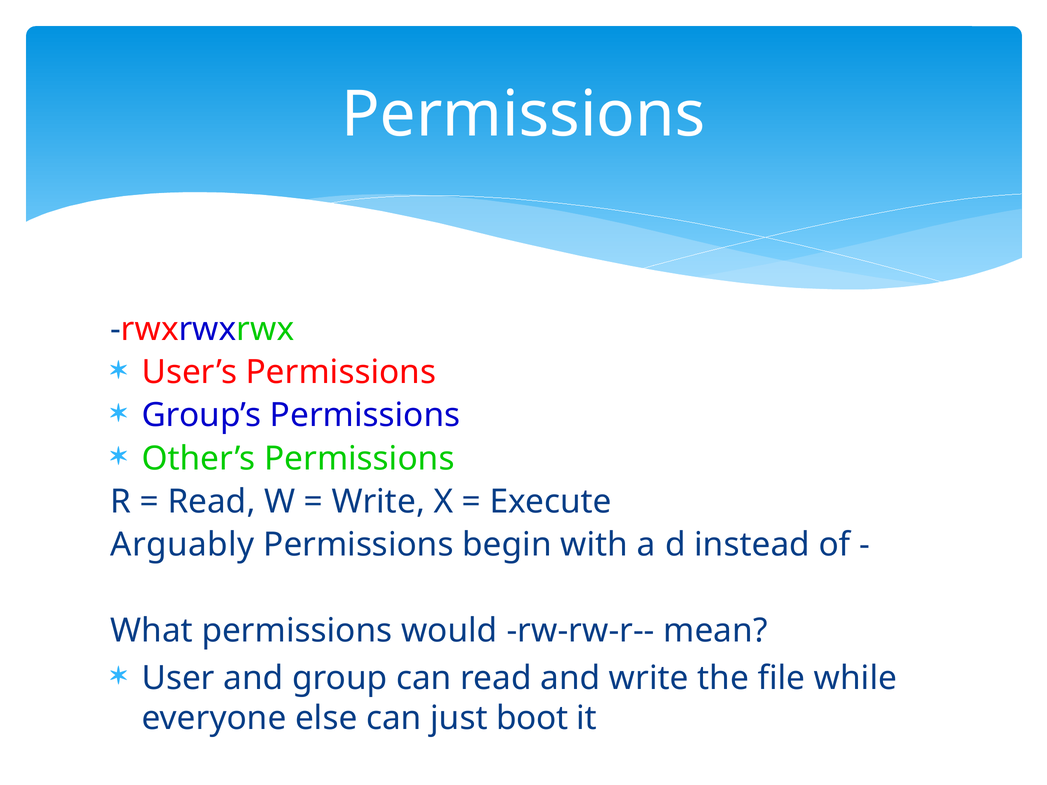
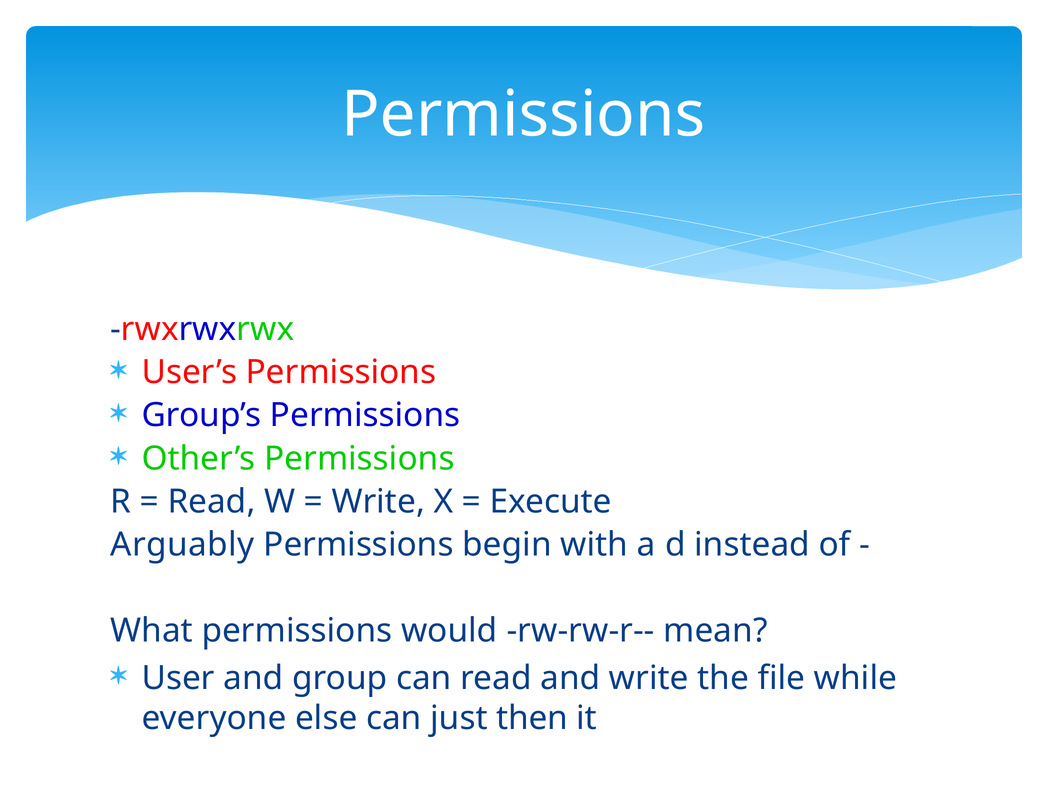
boot: boot -> then
